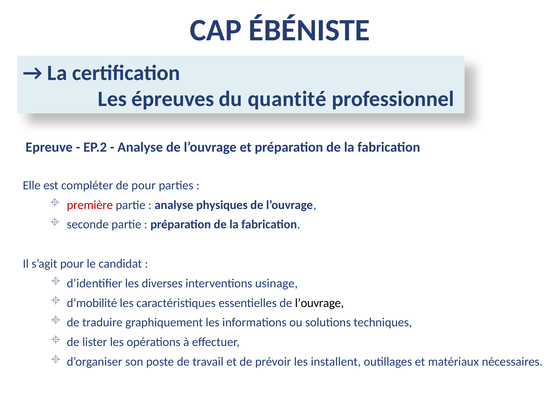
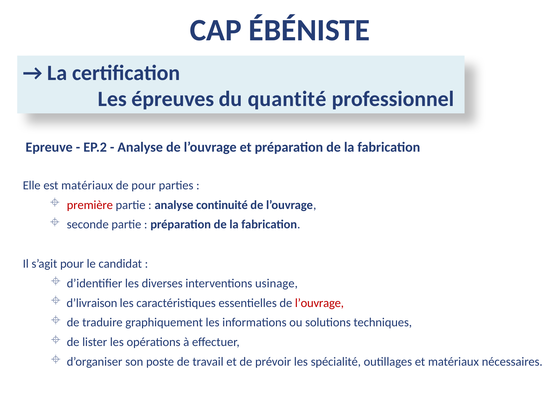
est compléter: compléter -> matériaux
physiques: physiques -> continuité
d’mobilité: d’mobilité -> d’livraison
l’ouvrage at (319, 303) colour: black -> red
installent: installent -> spécialité
